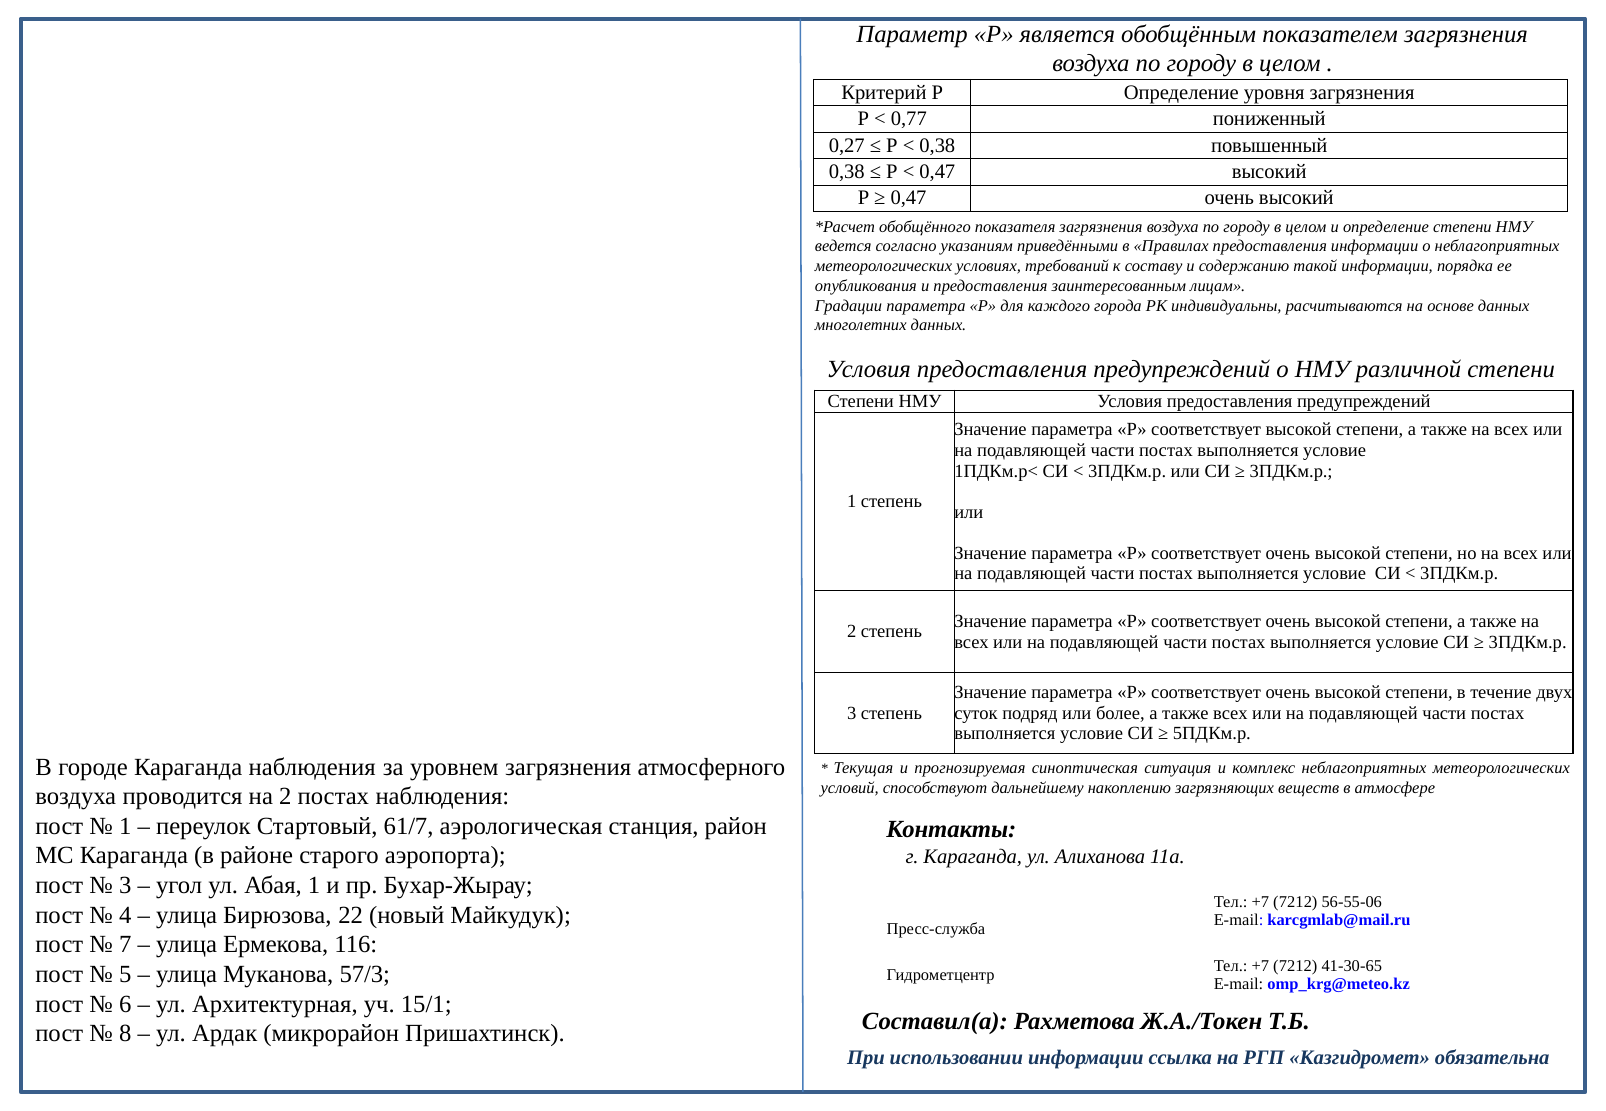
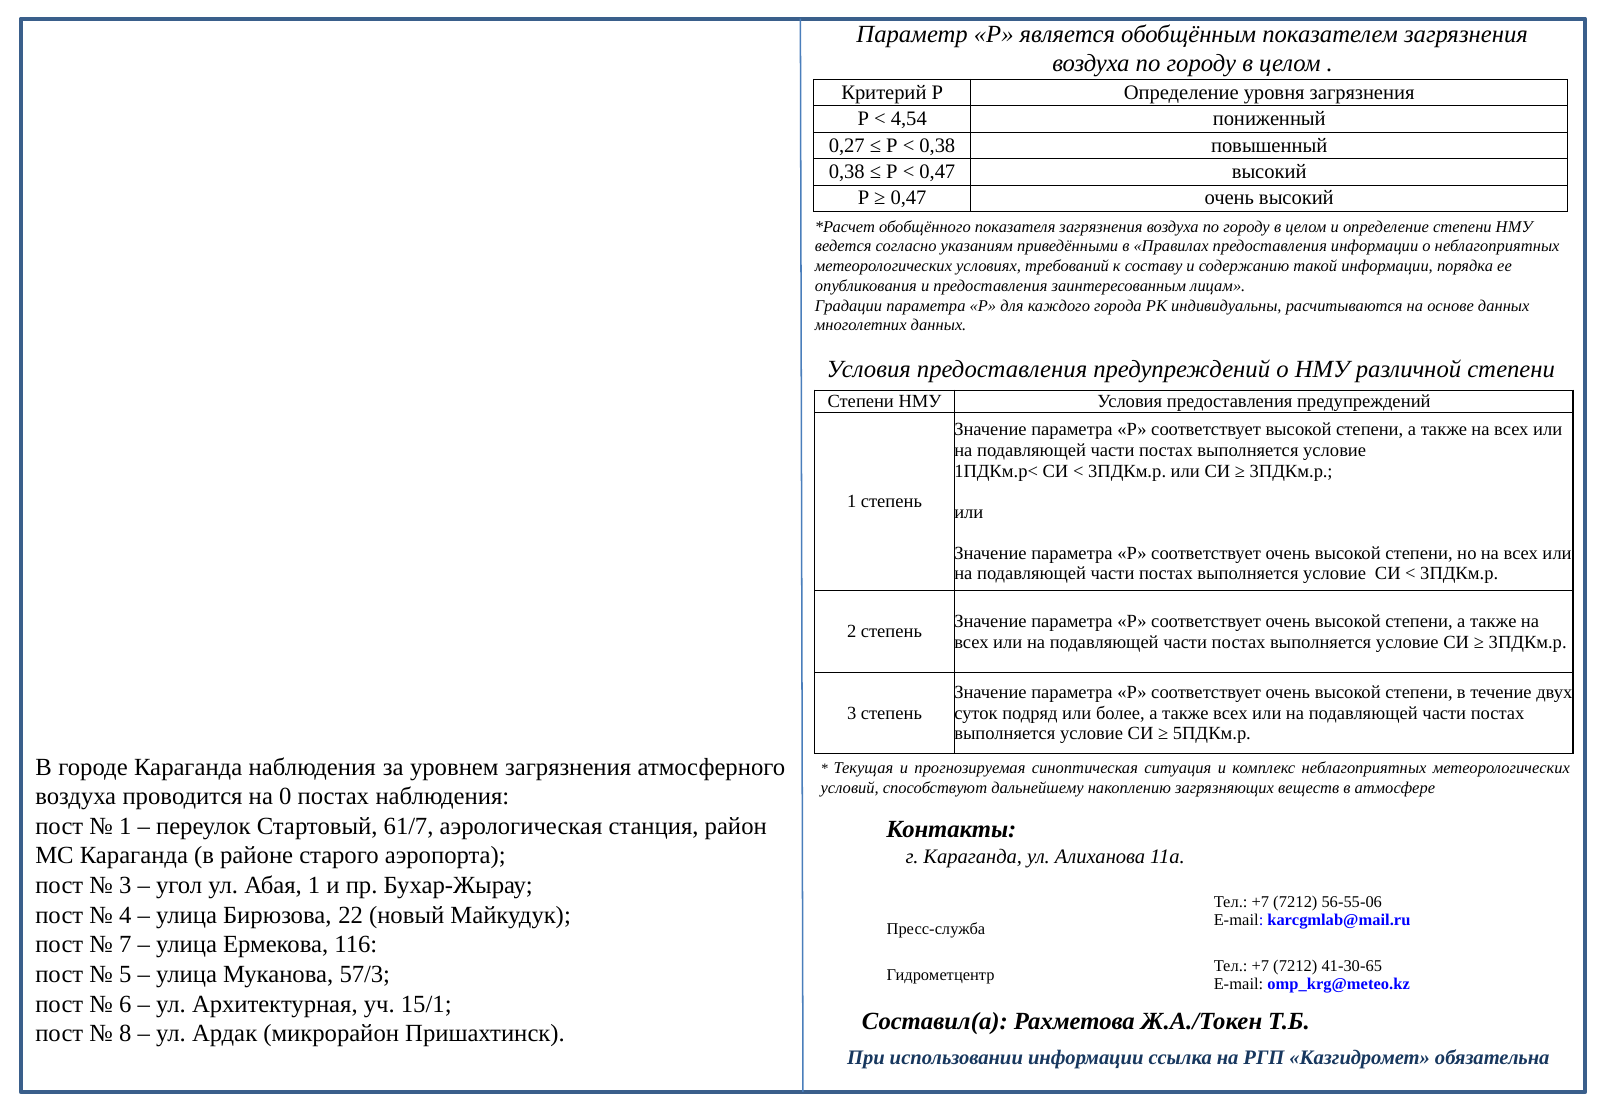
0,77: 0,77 -> 4,54
на 2: 2 -> 0
